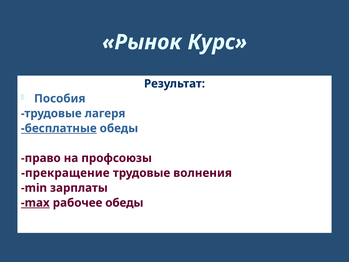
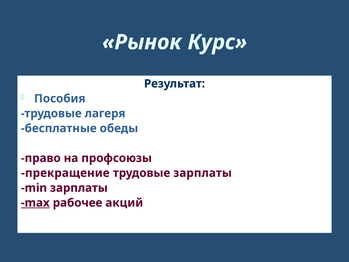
бесплатные underline: present -> none
трудовые волнения: волнения -> зарплаты
рабочее обеды: обеды -> акций
